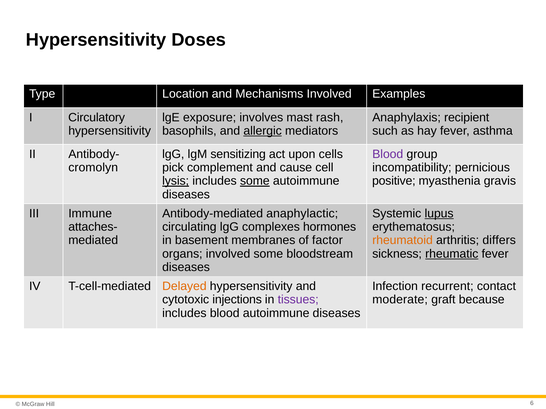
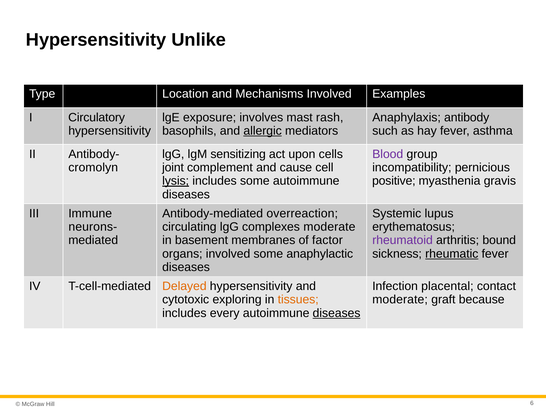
Doses: Doses -> Unlike
recipient: recipient -> antibody
pick: pick -> joint
some at (255, 181) underline: present -> none
anaphylactic: anaphylactic -> overreaction
lupus underline: present -> none
attaches-: attaches- -> neurons-
complexes hormones: hormones -> moderate
rheumatoid colour: orange -> purple
differs: differs -> bound
bloodstream: bloodstream -> anaphylactic
recurrent: recurrent -> placental
injections: injections -> exploring
tissues colour: purple -> orange
includes blood: blood -> every
diseases at (337, 313) underline: none -> present
